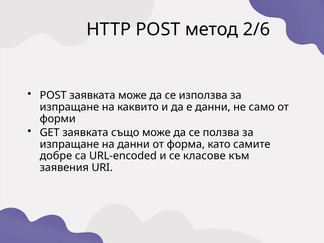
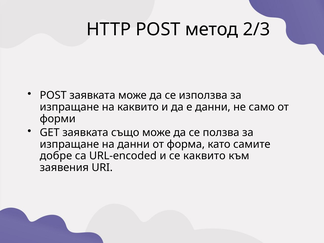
2/6: 2/6 -> 2/3
се класове: класове -> каквито
